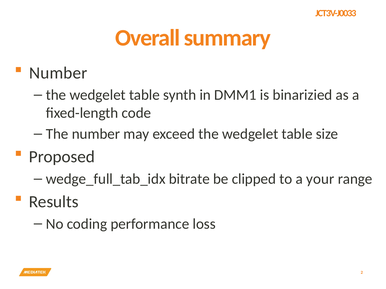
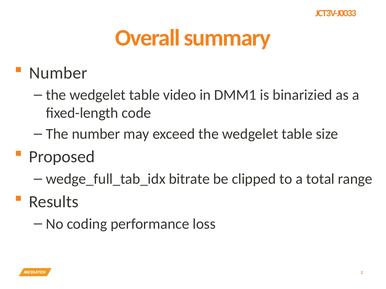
synth: synth -> video
your: your -> total
